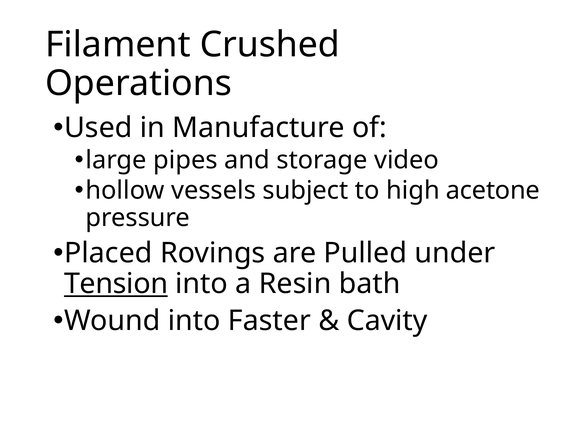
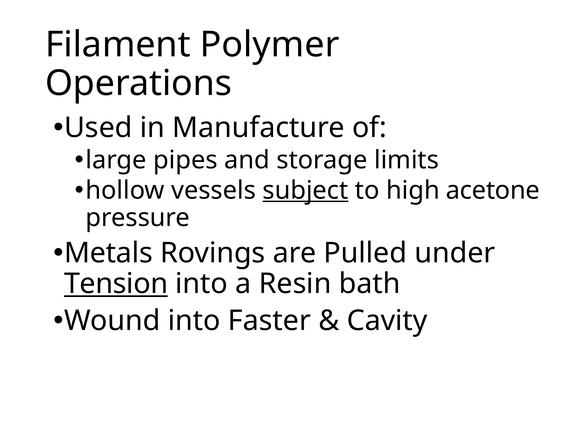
Crushed: Crushed -> Polymer
video: video -> limits
subject underline: none -> present
Placed: Placed -> Metals
